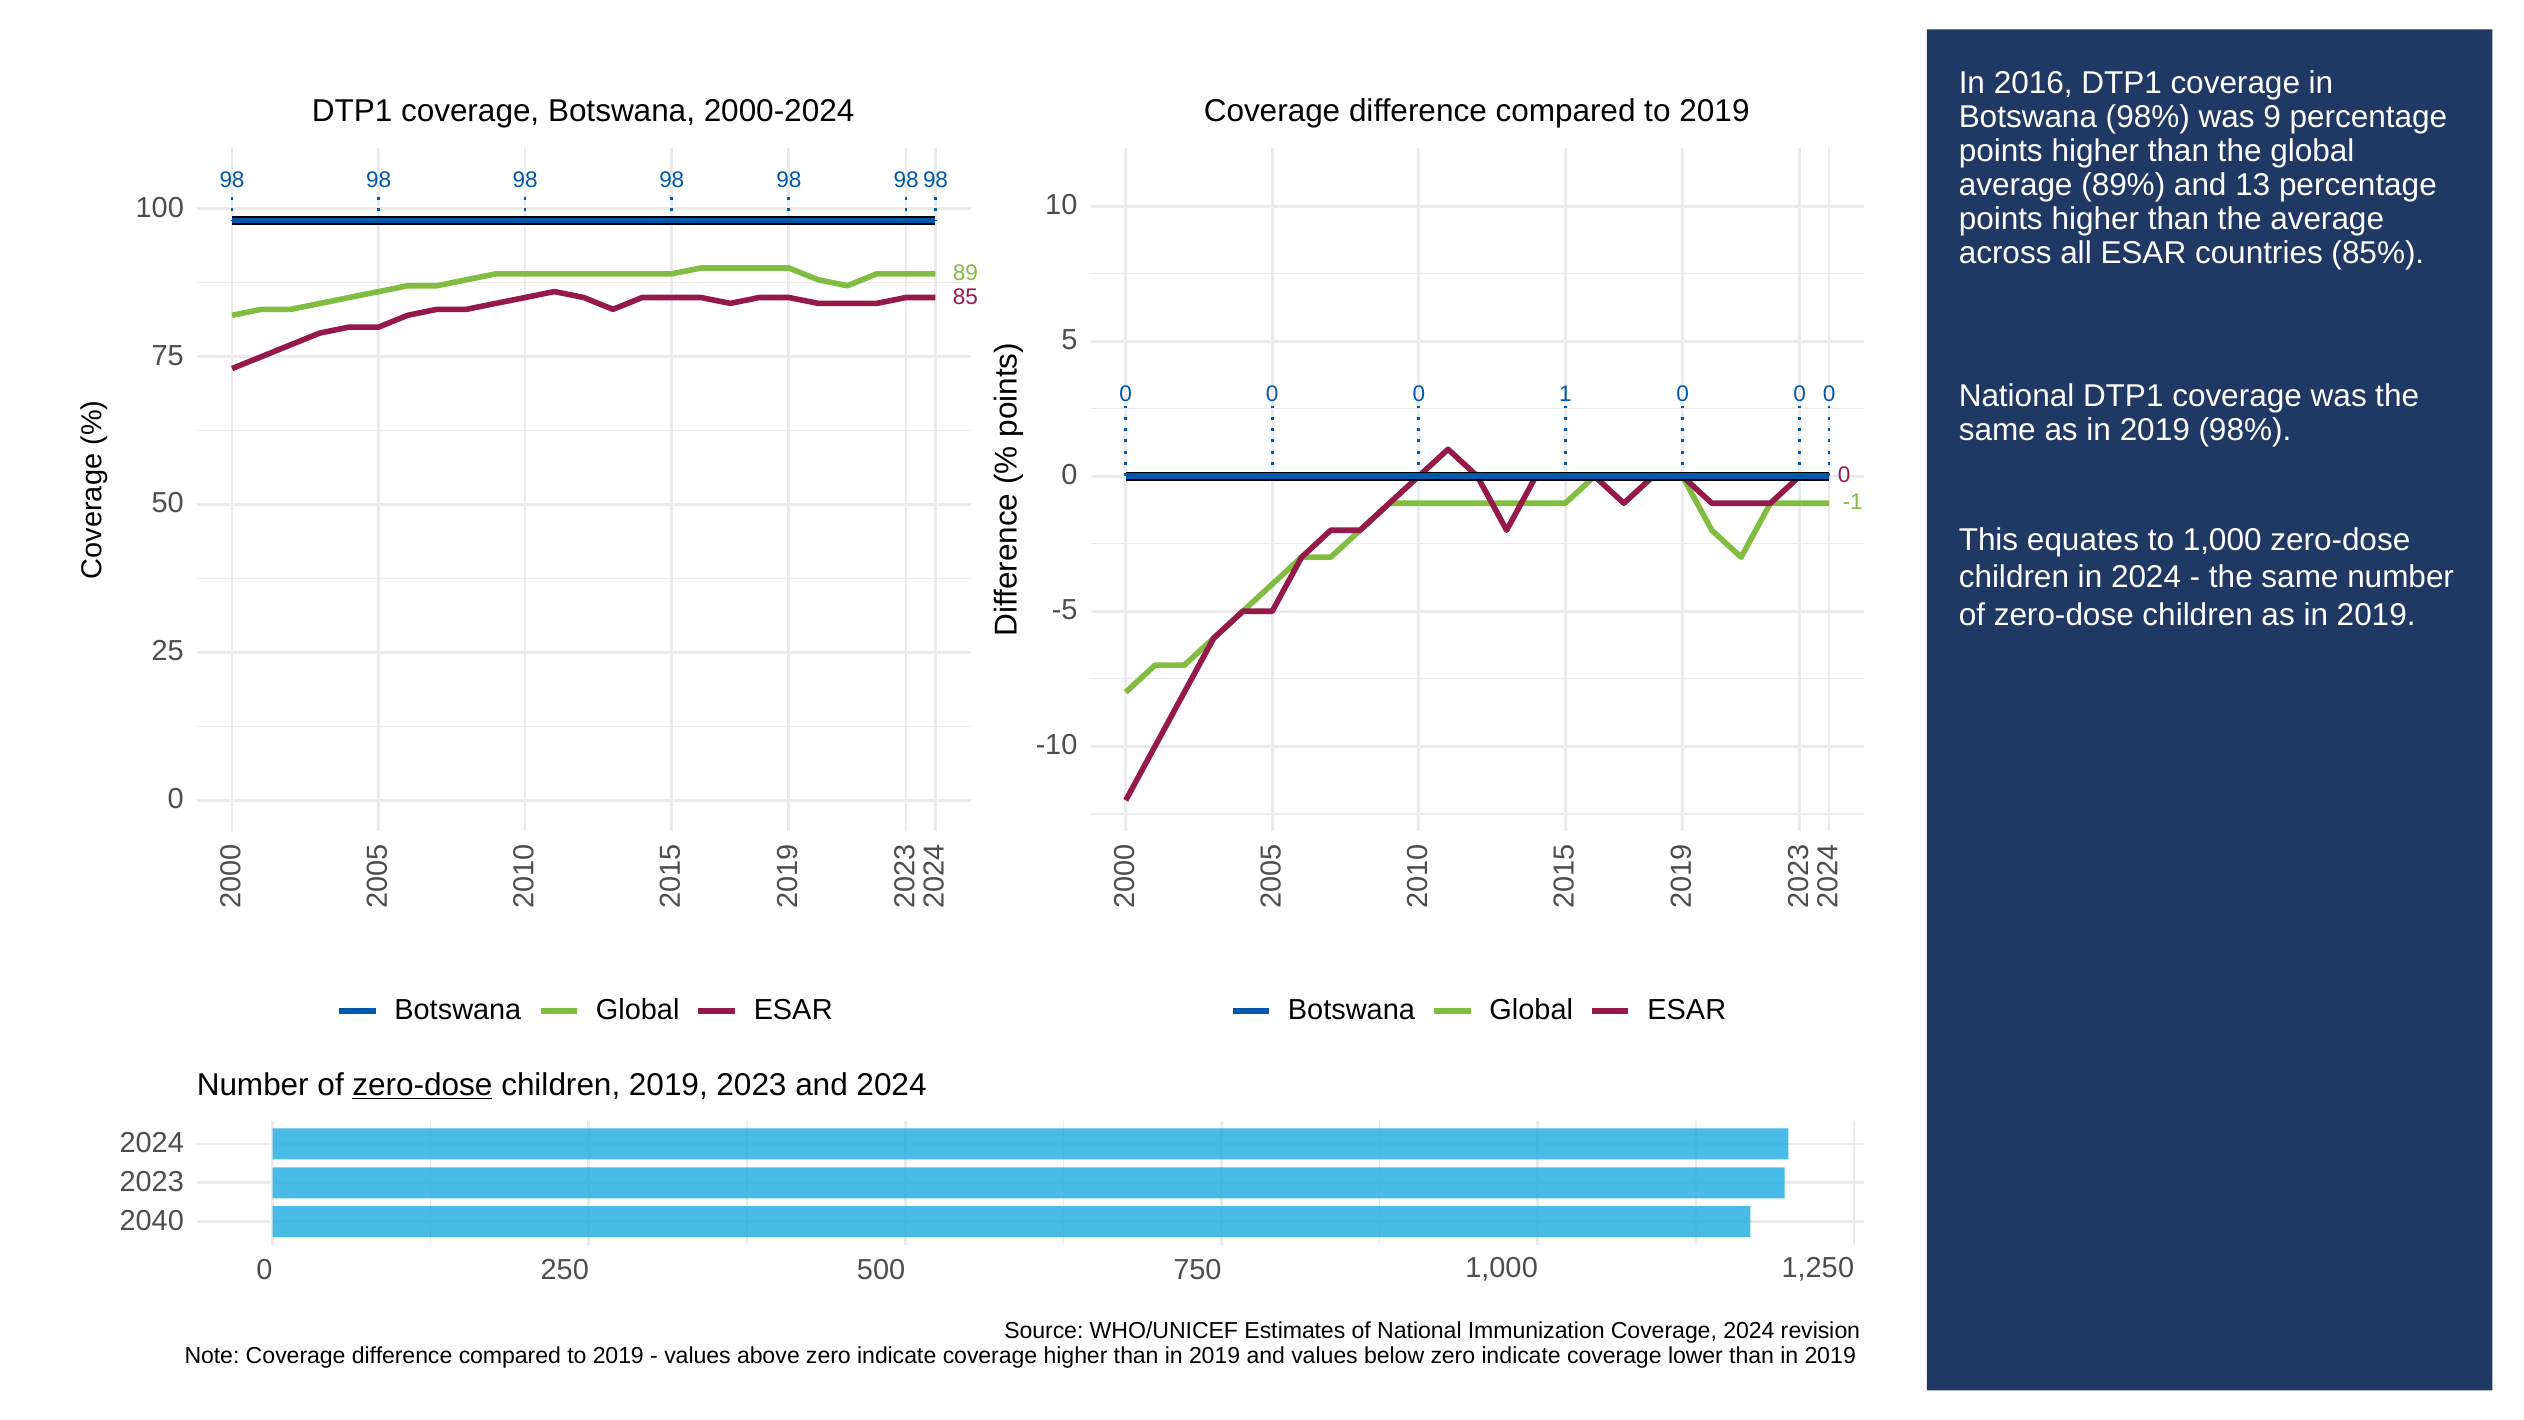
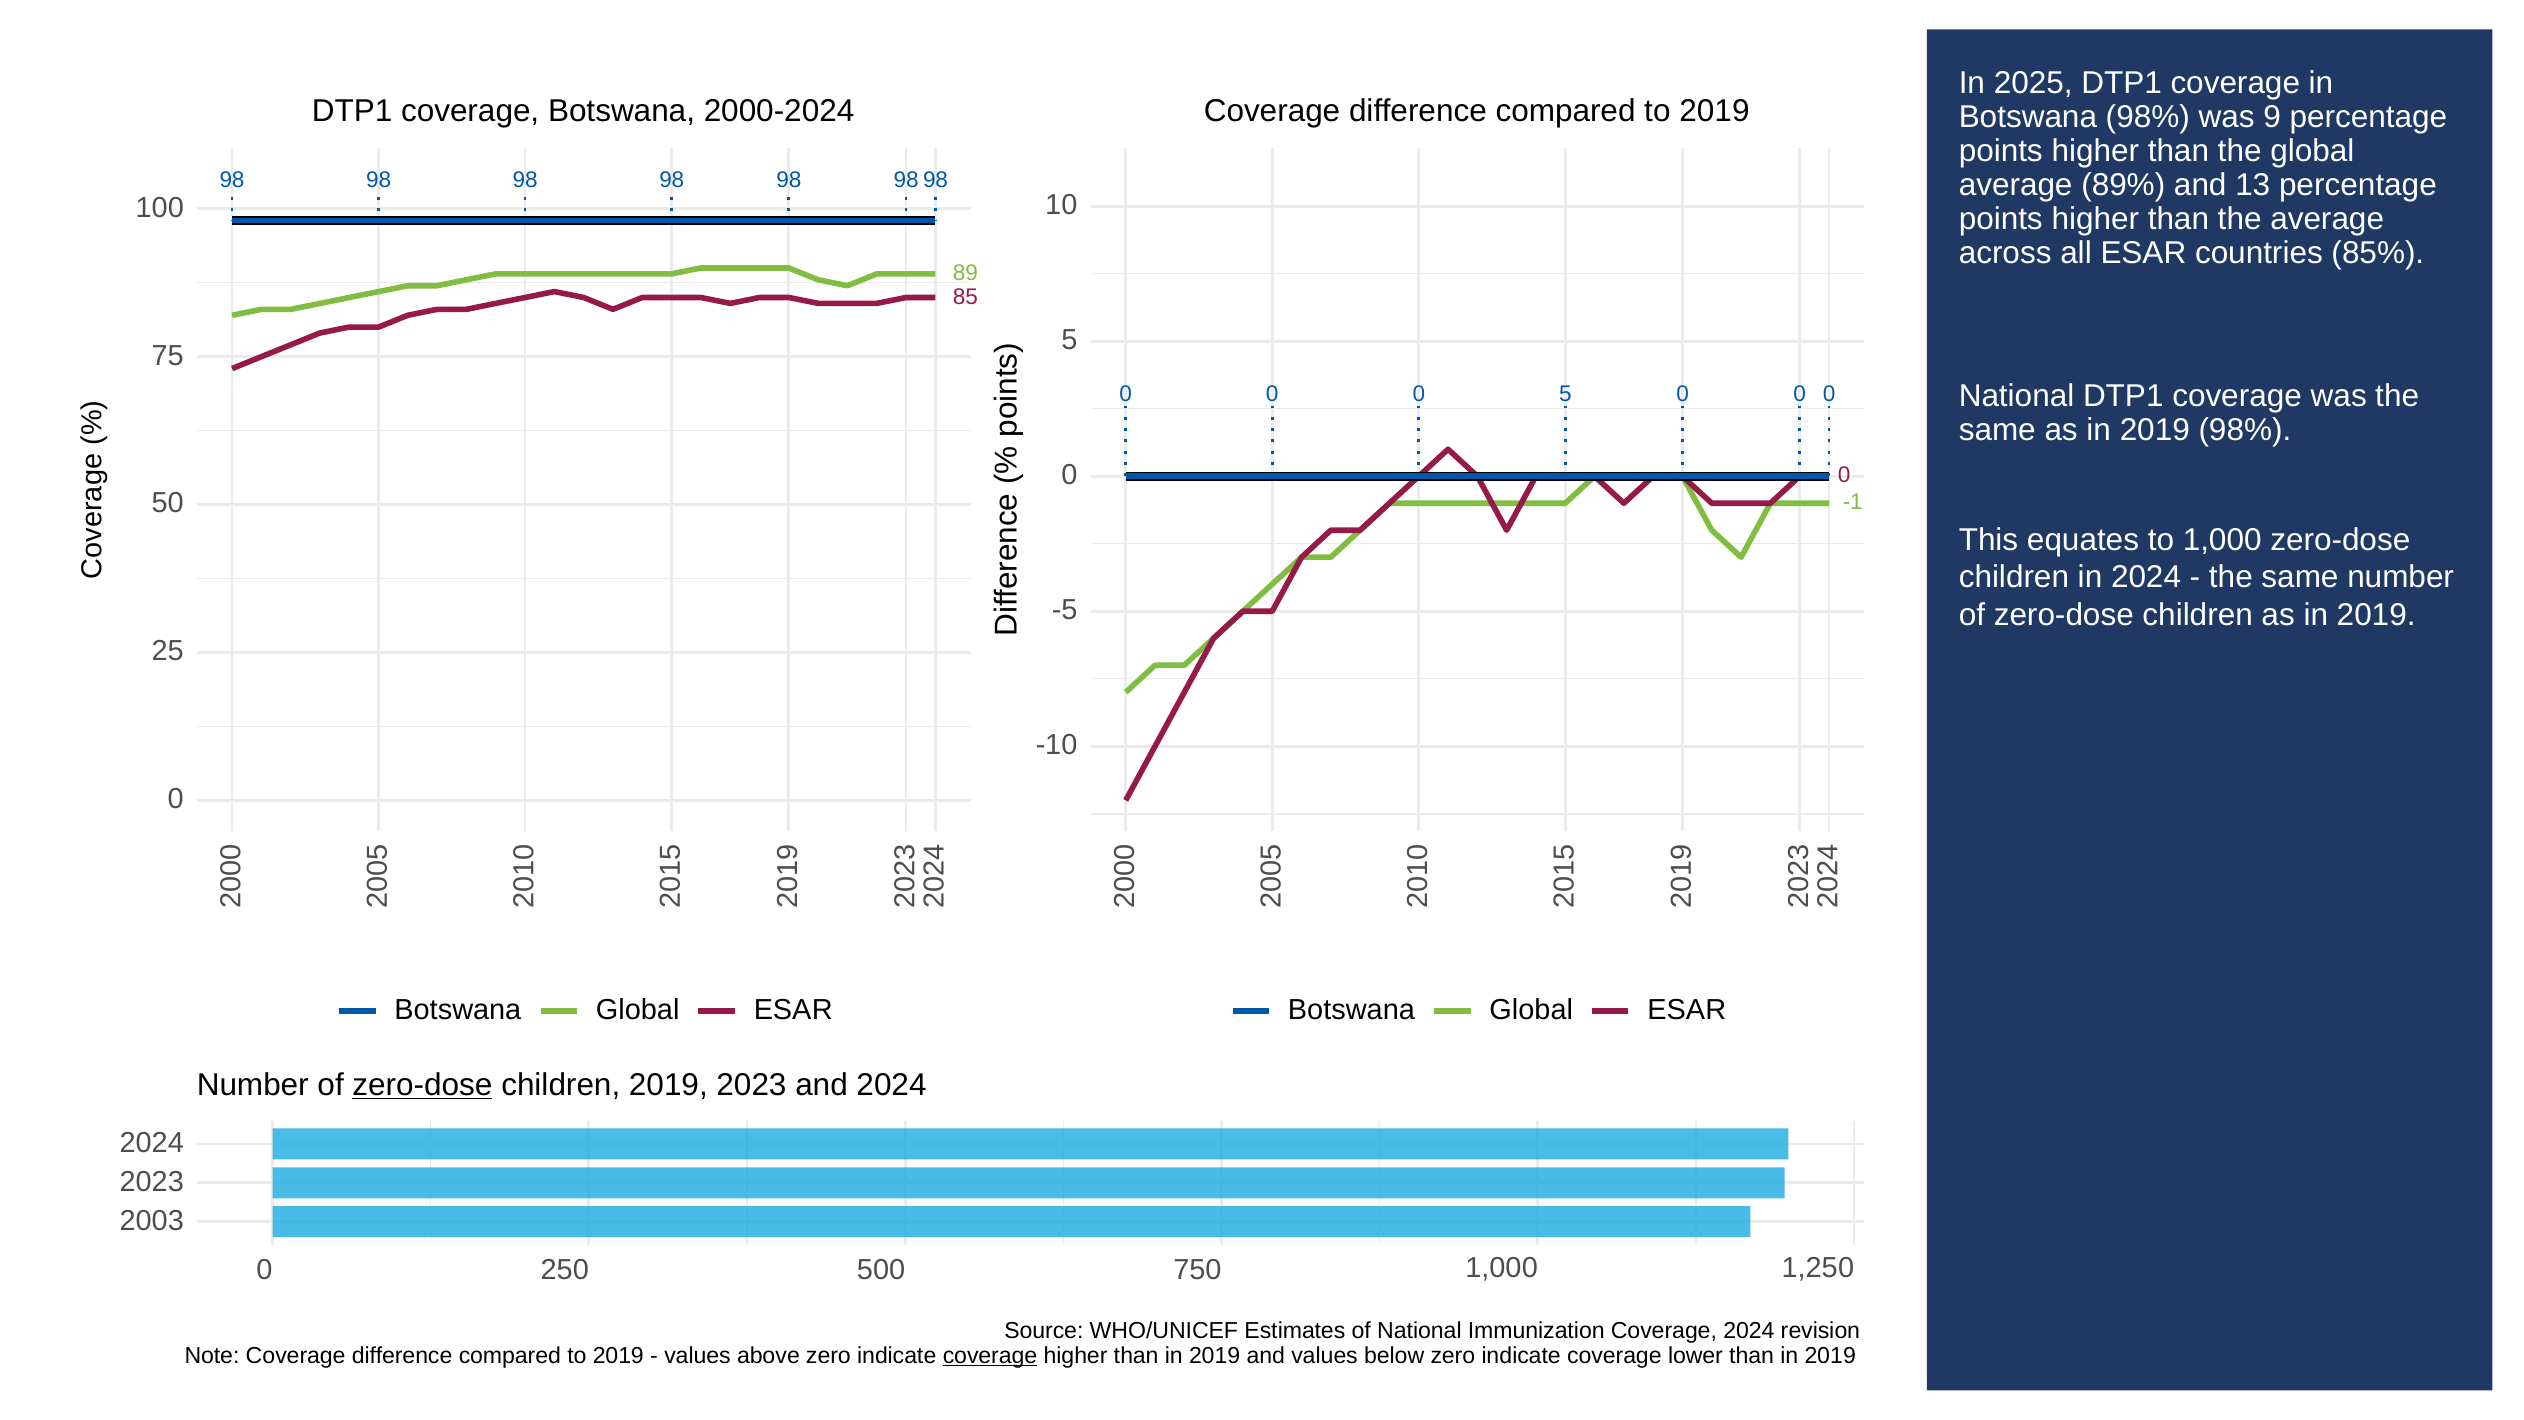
2016: 2016 -> 2025
0 0 0 1: 1 -> 5
2040: 2040 -> 2003
coverage at (990, 1356) underline: none -> present
